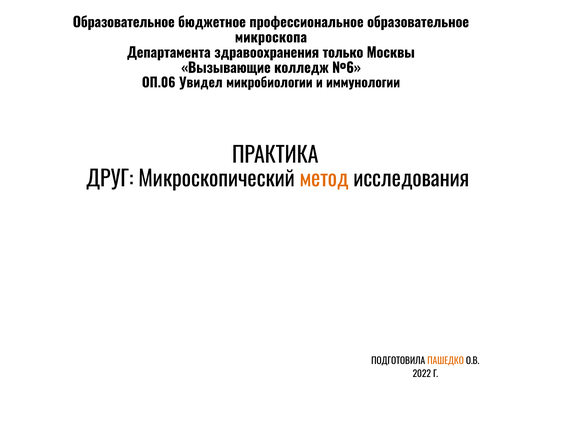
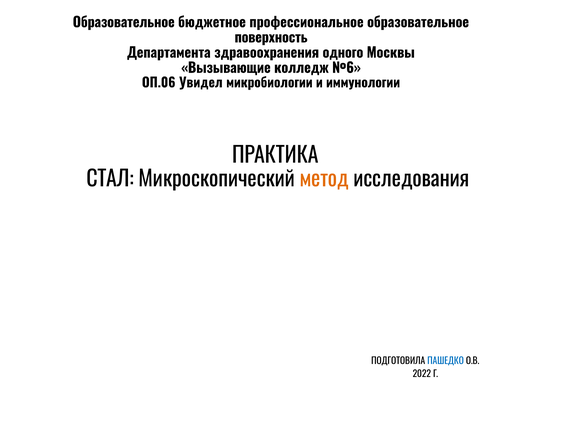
микроскопа: микроскопа -> поверхность
только: только -> одного
ДРУГ: ДРУГ -> СТАЛ
ПАШЕДКО colour: orange -> blue
